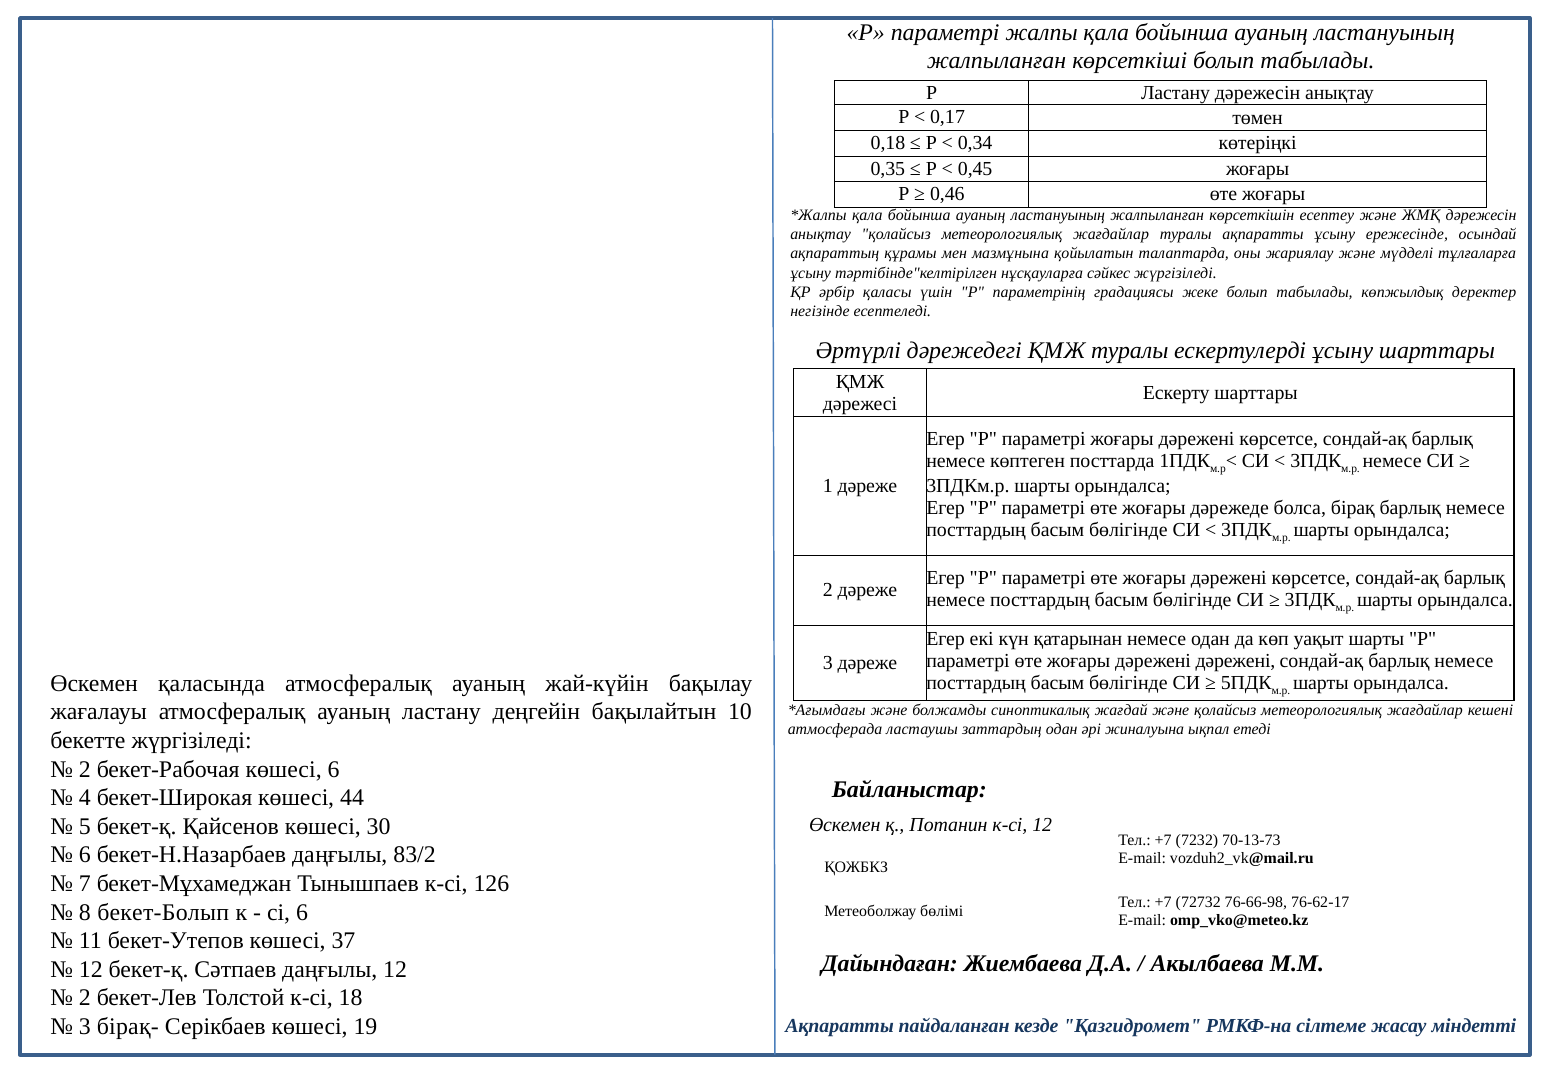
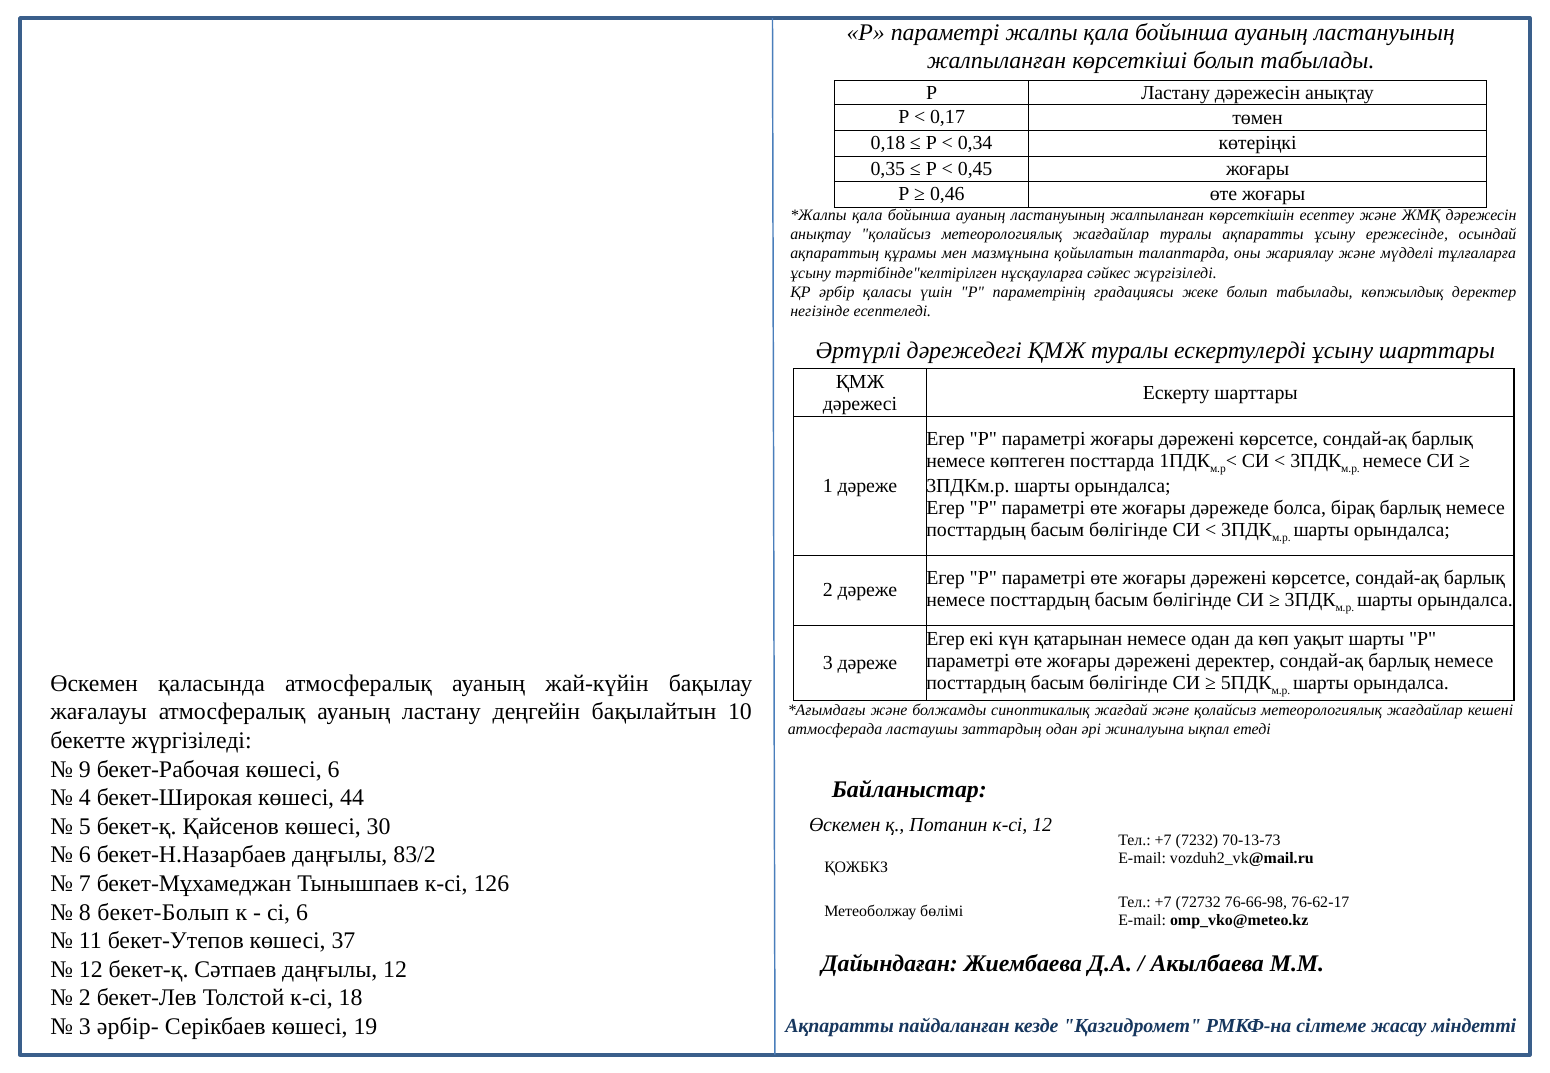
дәрежені дәрежені: дәрежені -> деректер
2 at (85, 769): 2 -> 9
бірақ-: бірақ- -> әрбір-
